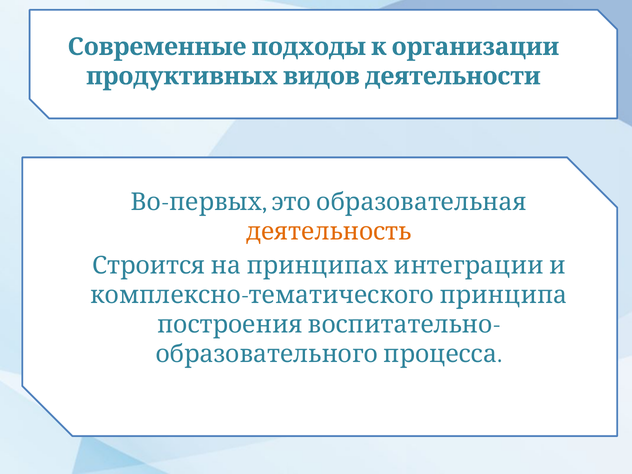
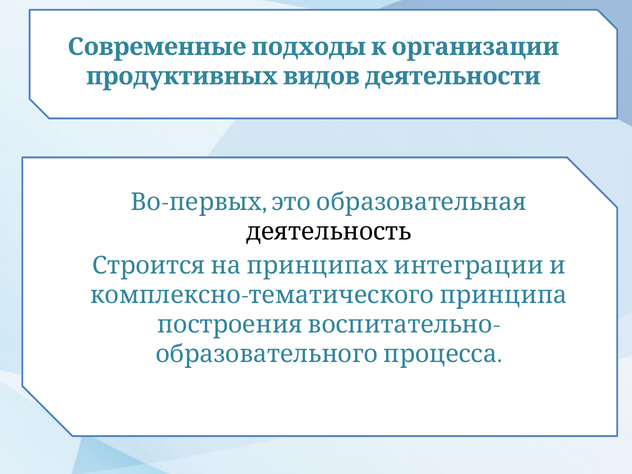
деятельность colour: orange -> black
